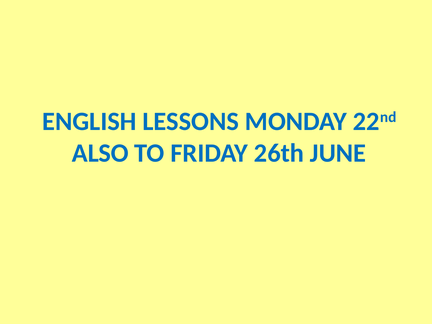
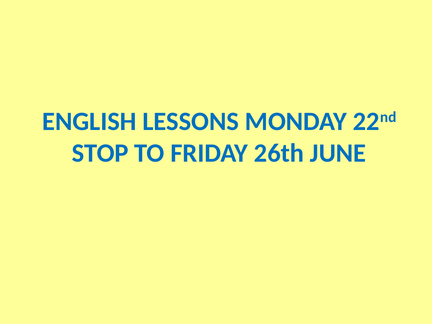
ALSO: ALSO -> STOP
